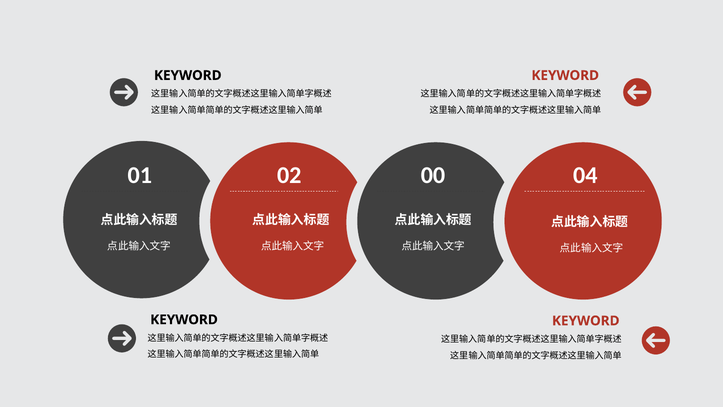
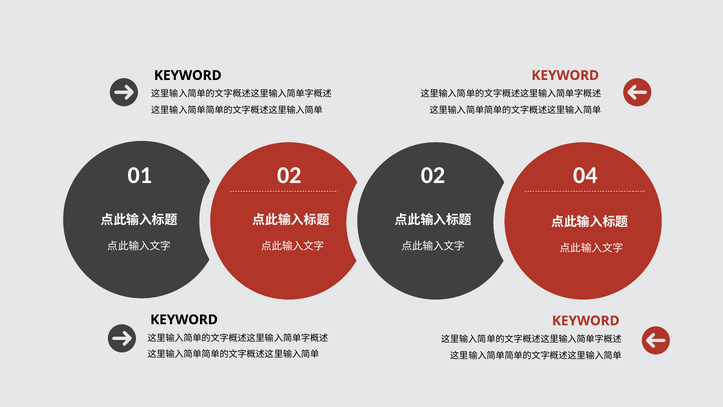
02 00: 00 -> 02
